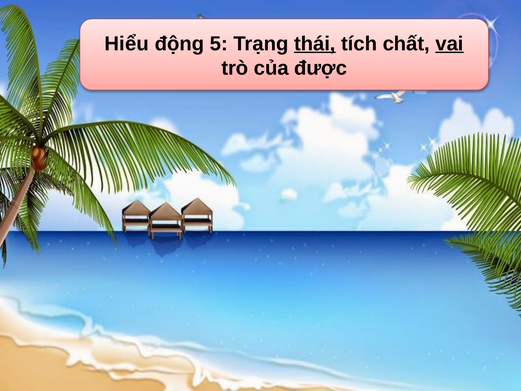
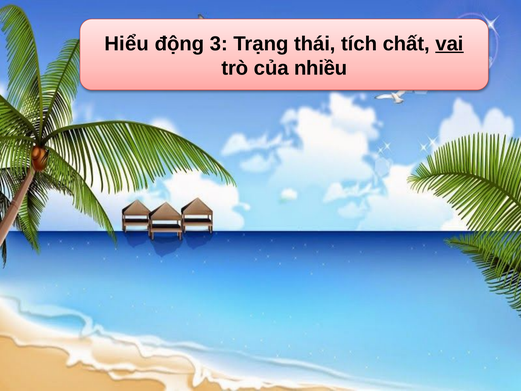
5: 5 -> 3
thái underline: present -> none
được: được -> nhiều
